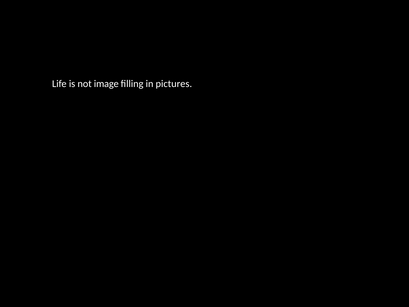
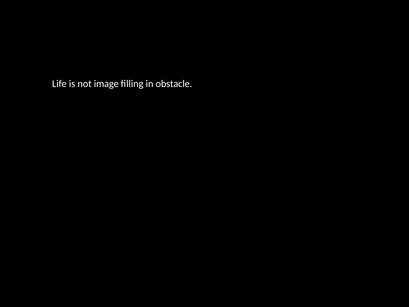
pictures: pictures -> obstacle
